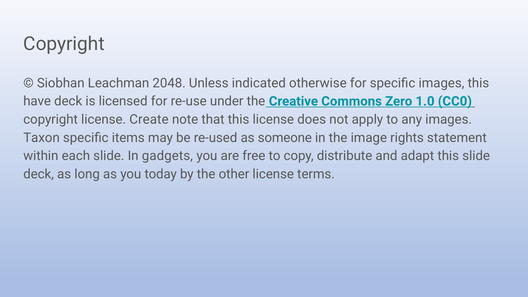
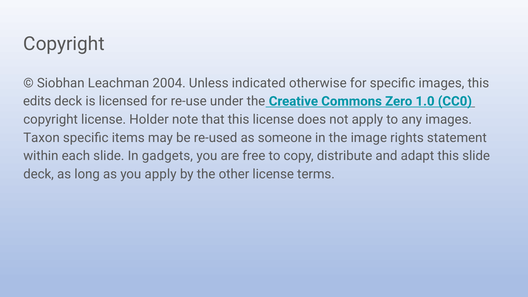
2048: 2048 -> 2004
have: have -> edits
Create: Create -> Holder
you today: today -> apply
